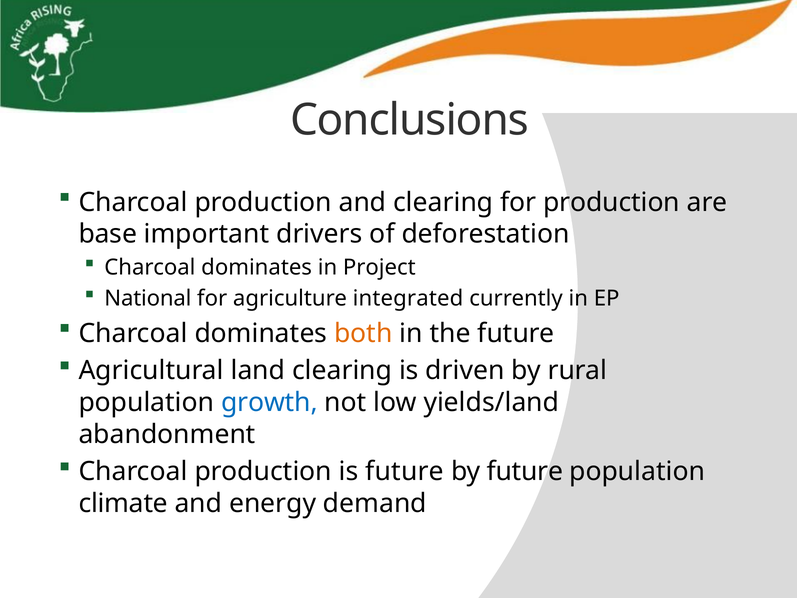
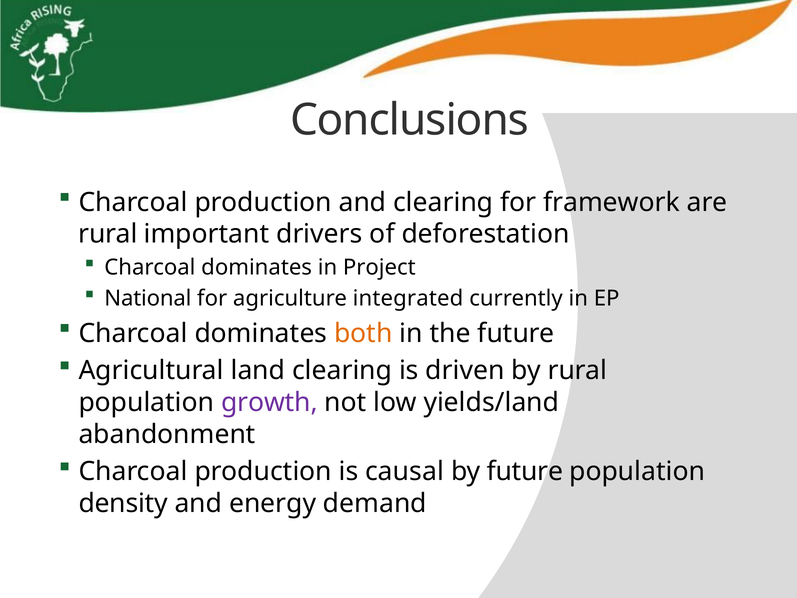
for production: production -> framework
base at (108, 234): base -> rural
growth colour: blue -> purple
is future: future -> causal
climate: climate -> density
